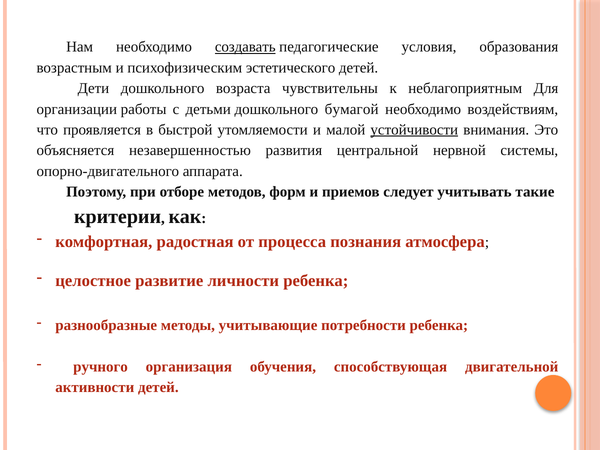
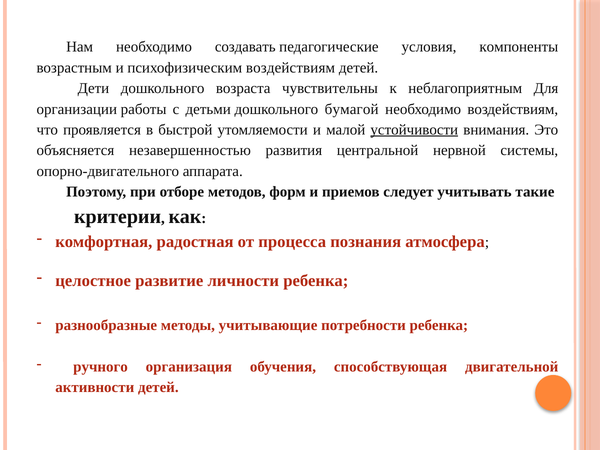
создавать underline: present -> none
образования: образования -> компоненты
психофизическим эстетического: эстетического -> воздействиям
